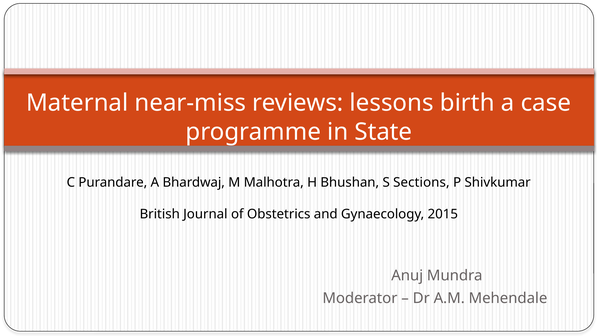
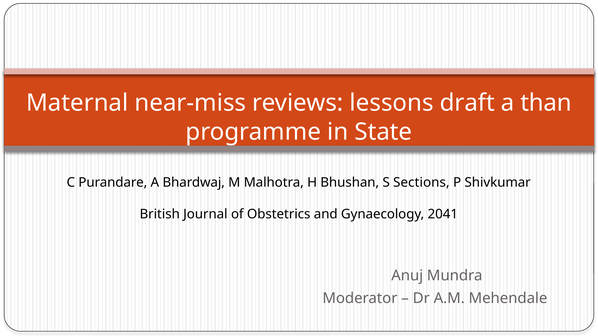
birth: birth -> draft
case: case -> than
2015: 2015 -> 2041
